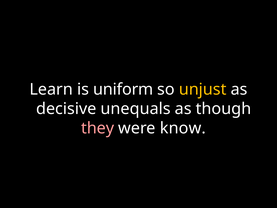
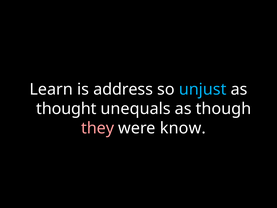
uniform: uniform -> address
unjust colour: yellow -> light blue
decisive: decisive -> thought
